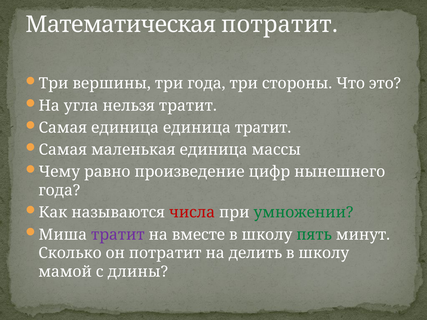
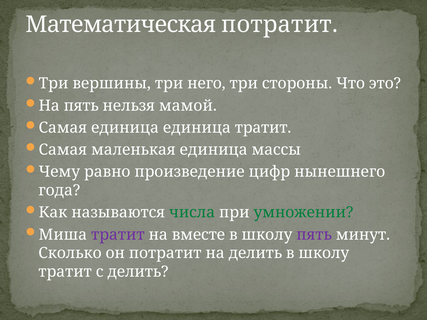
три года: года -> него
На угла: угла -> пять
нельзя тратит: тратит -> мамой
числа colour: red -> green
пять at (314, 235) colour: green -> purple
мамой at (65, 272): мамой -> тратит
с длины: длины -> делить
